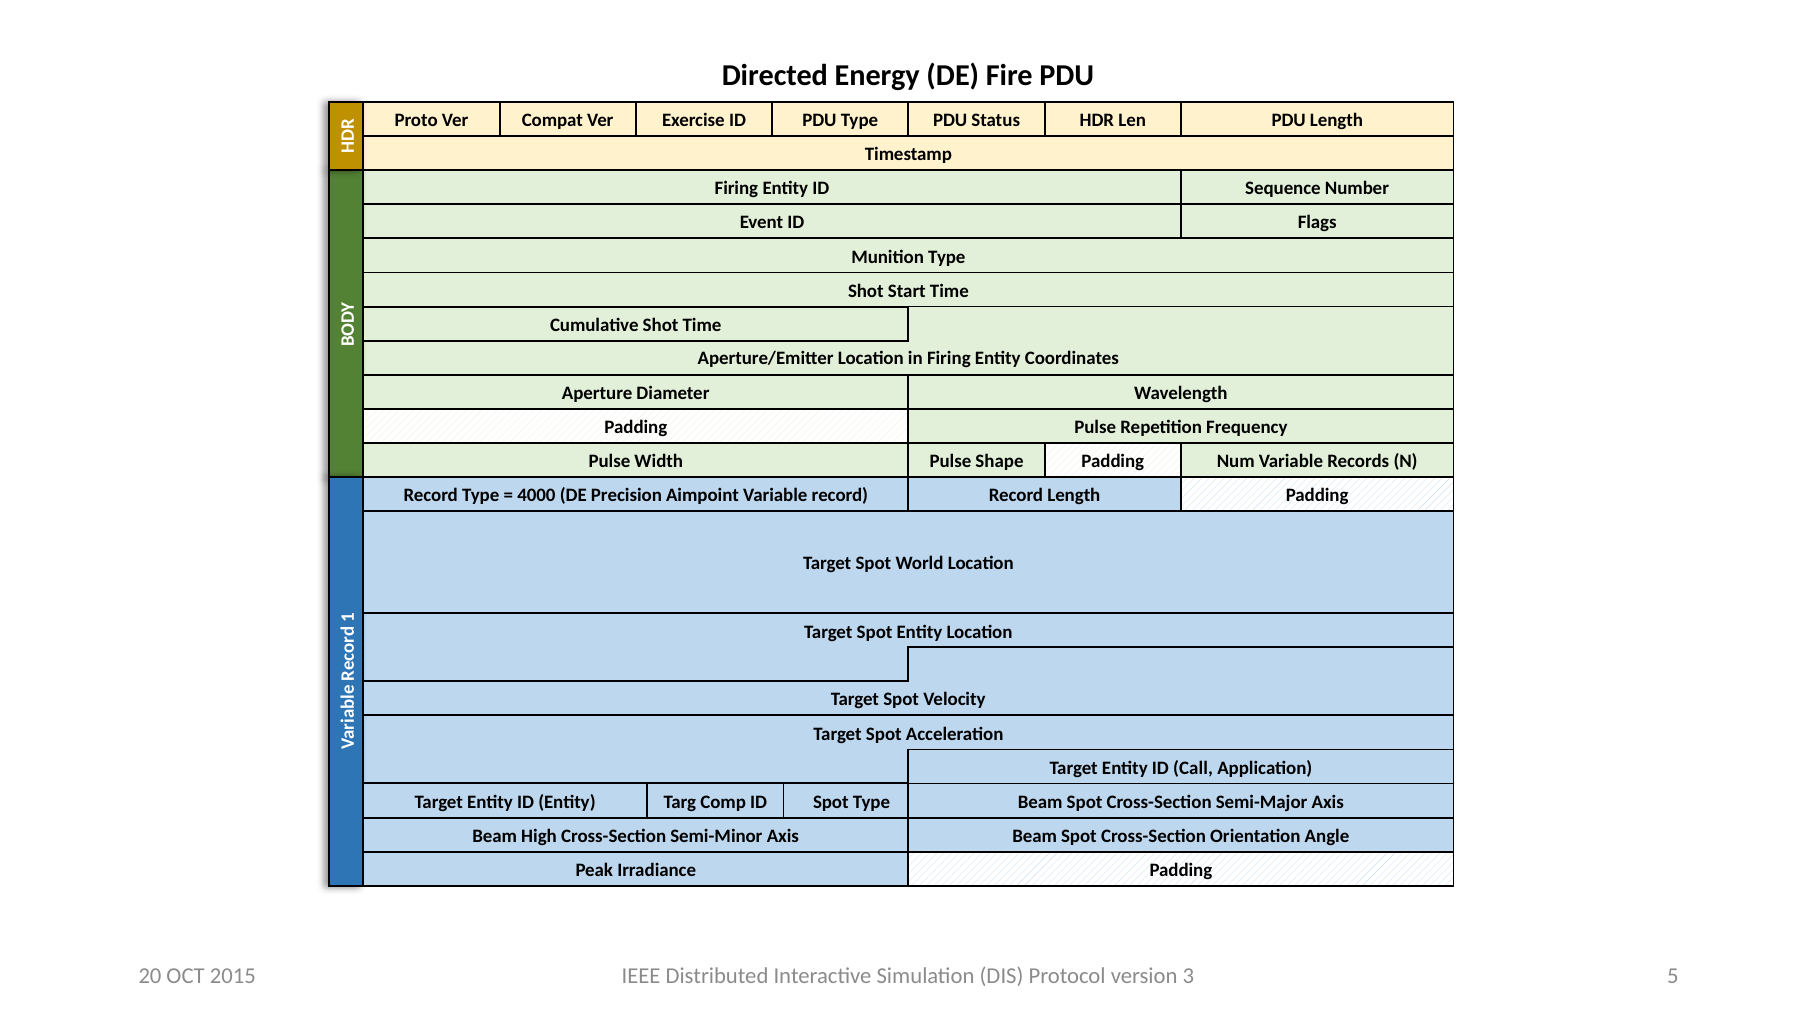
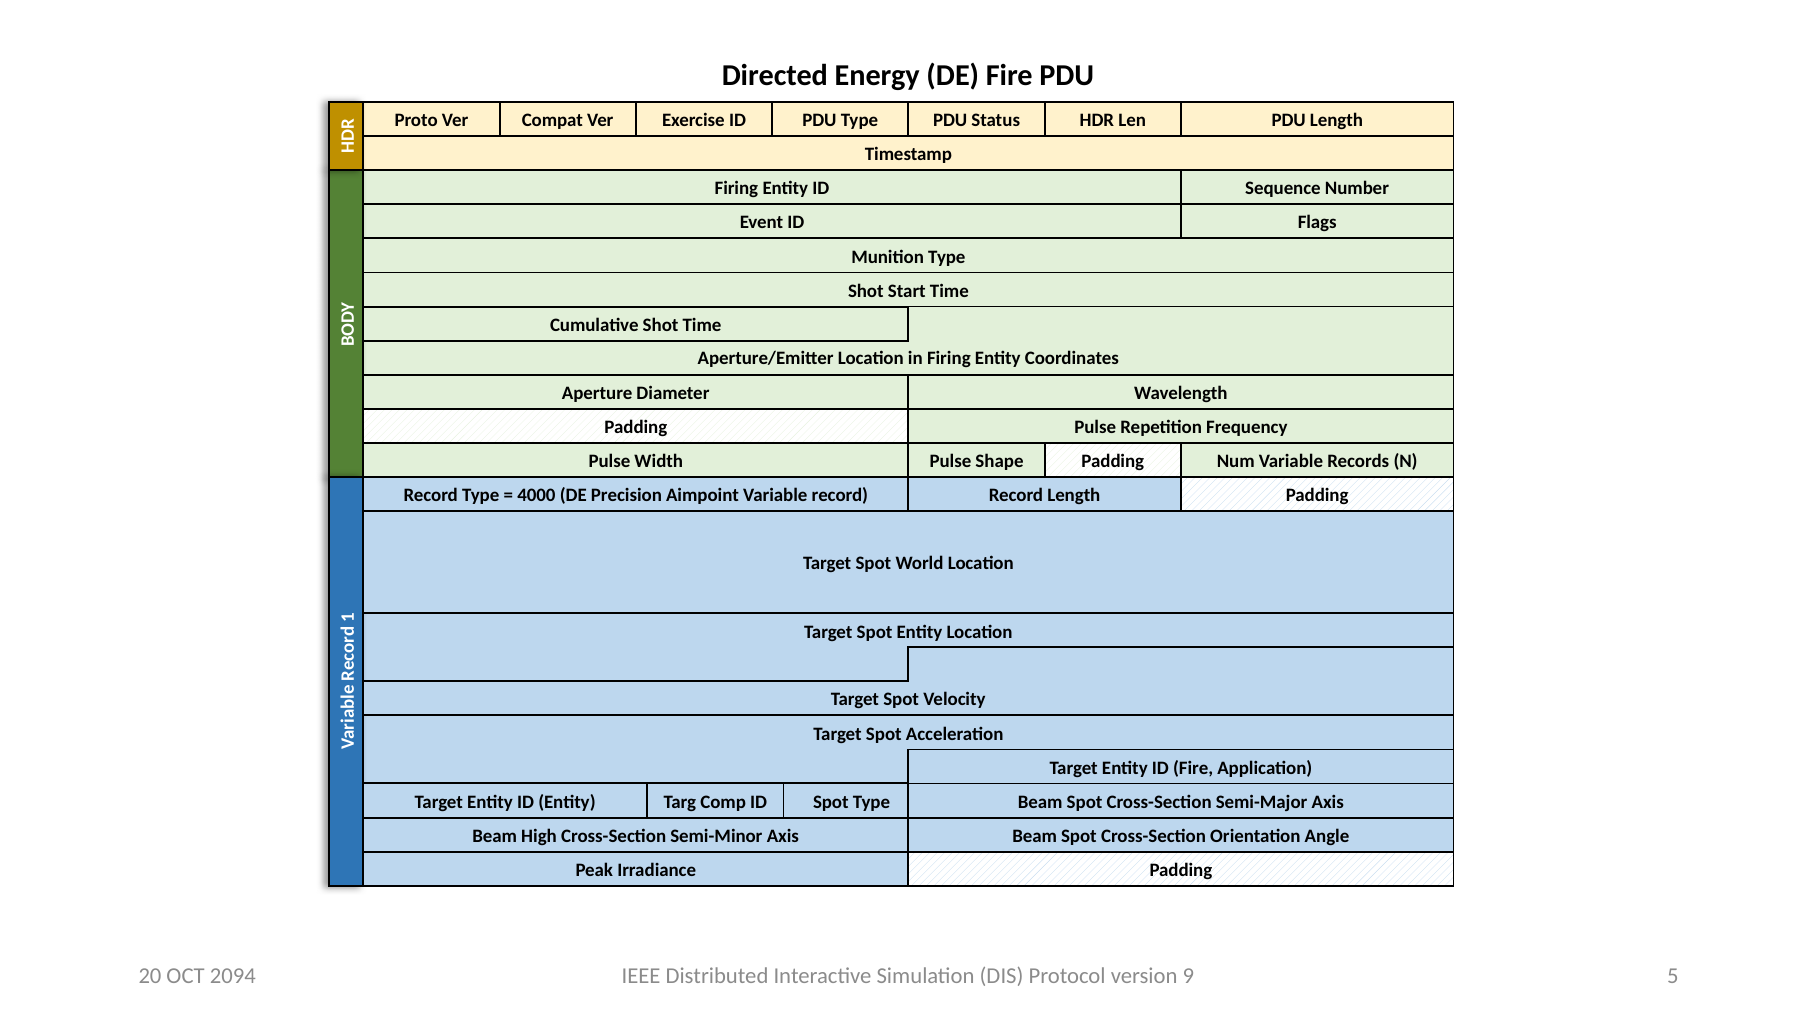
ID Call: Call -> Fire
2015: 2015 -> 2094
3: 3 -> 9
